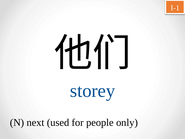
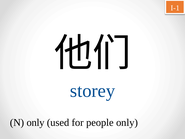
N next: next -> only
